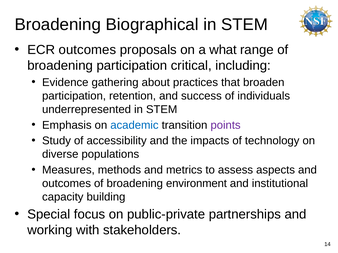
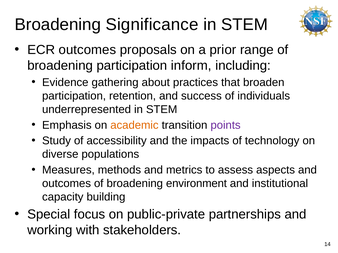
Biographical: Biographical -> Significance
what: what -> prior
critical: critical -> inform
academic colour: blue -> orange
